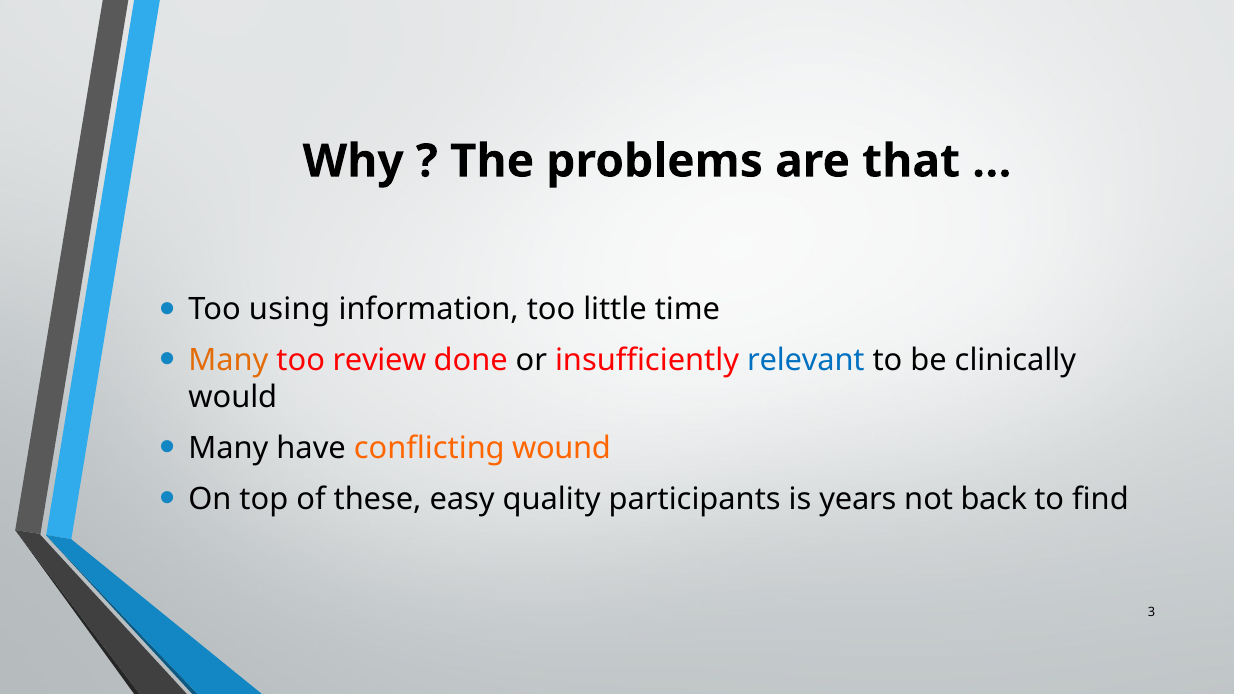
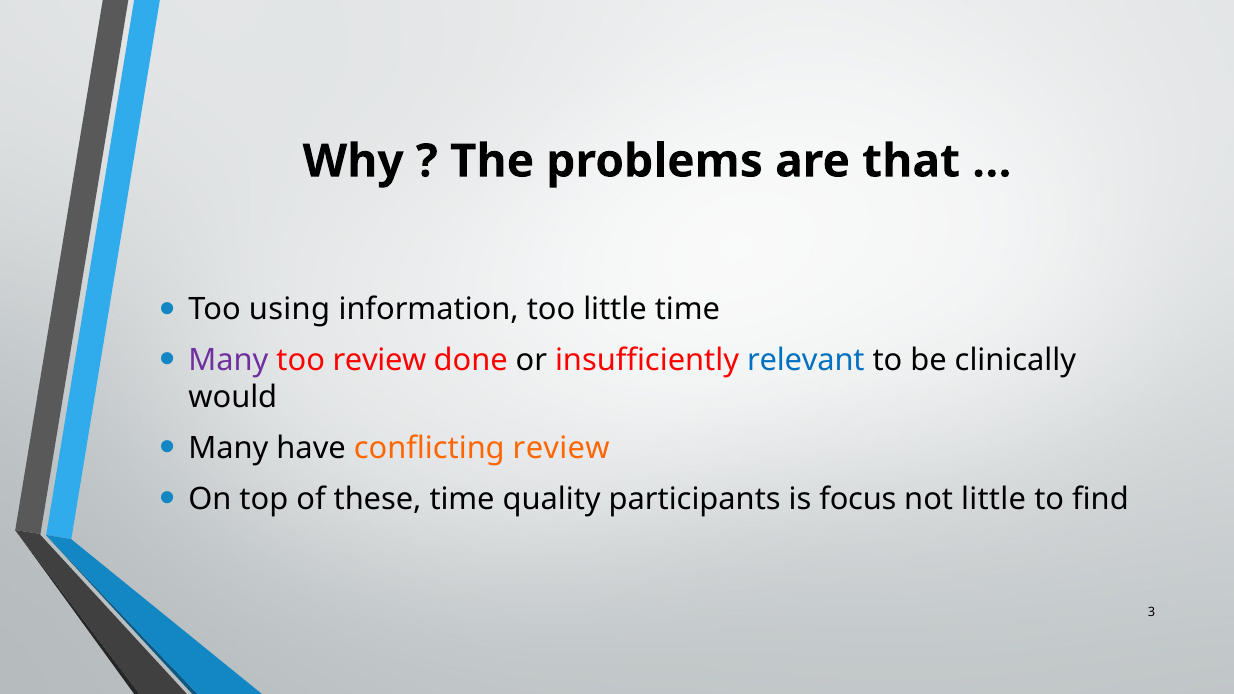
Many at (228, 361) colour: orange -> purple
conflicting wound: wound -> review
these easy: easy -> time
years: years -> focus
not back: back -> little
